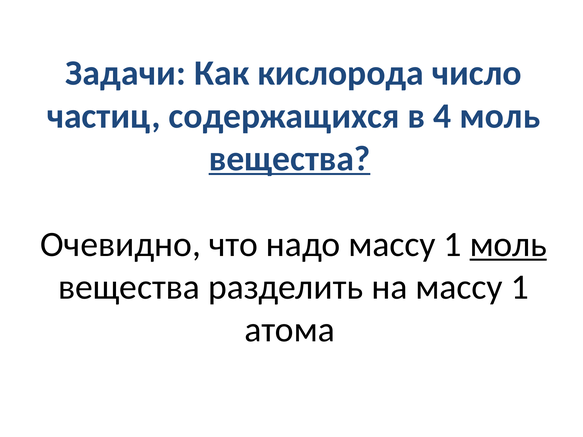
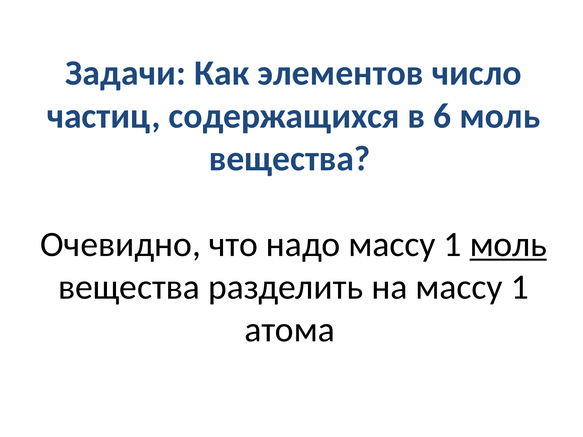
кислорода: кислорода -> элементов
4: 4 -> 6
вещества at (290, 159) underline: present -> none
